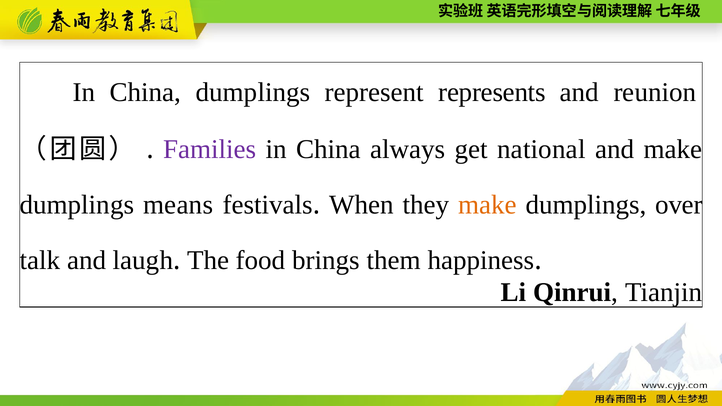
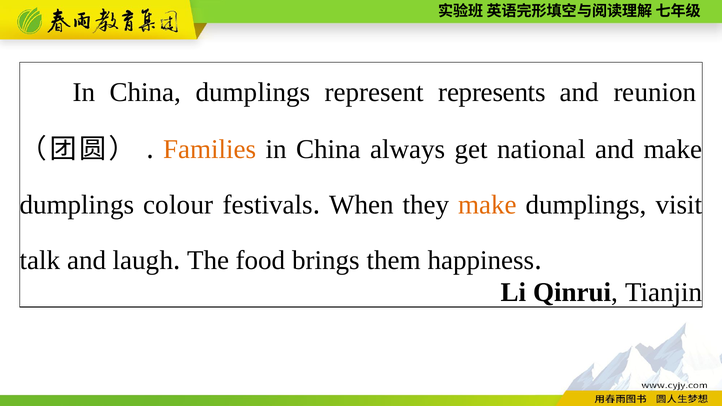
Families colour: purple -> orange
means: means -> colour
over: over -> visit
